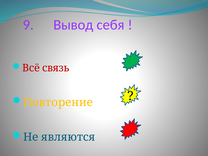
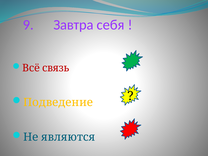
Вывод: Вывод -> Завтра
Повторение: Повторение -> Подведение
